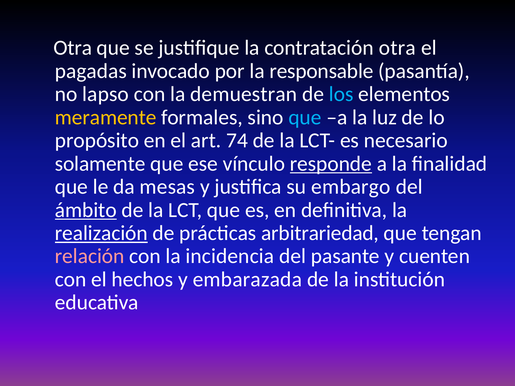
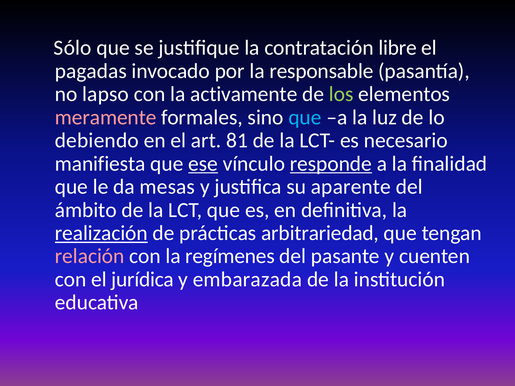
Otra at (73, 48): Otra -> Sólo
contratación otra: otra -> libre
demuestran: demuestran -> activamente
los colour: light blue -> light green
meramente colour: yellow -> pink
propósito: propósito -> debiendo
74: 74 -> 81
solamente: solamente -> manifiesta
ese underline: none -> present
embargo: embargo -> aparente
ámbito underline: present -> none
incidencia: incidencia -> regímenes
hechos: hechos -> jurídica
